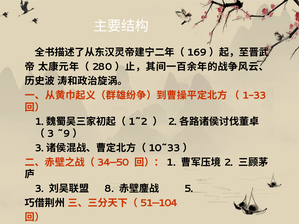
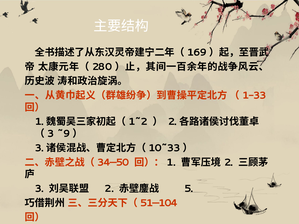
8 at (109, 189): 8 -> 2
